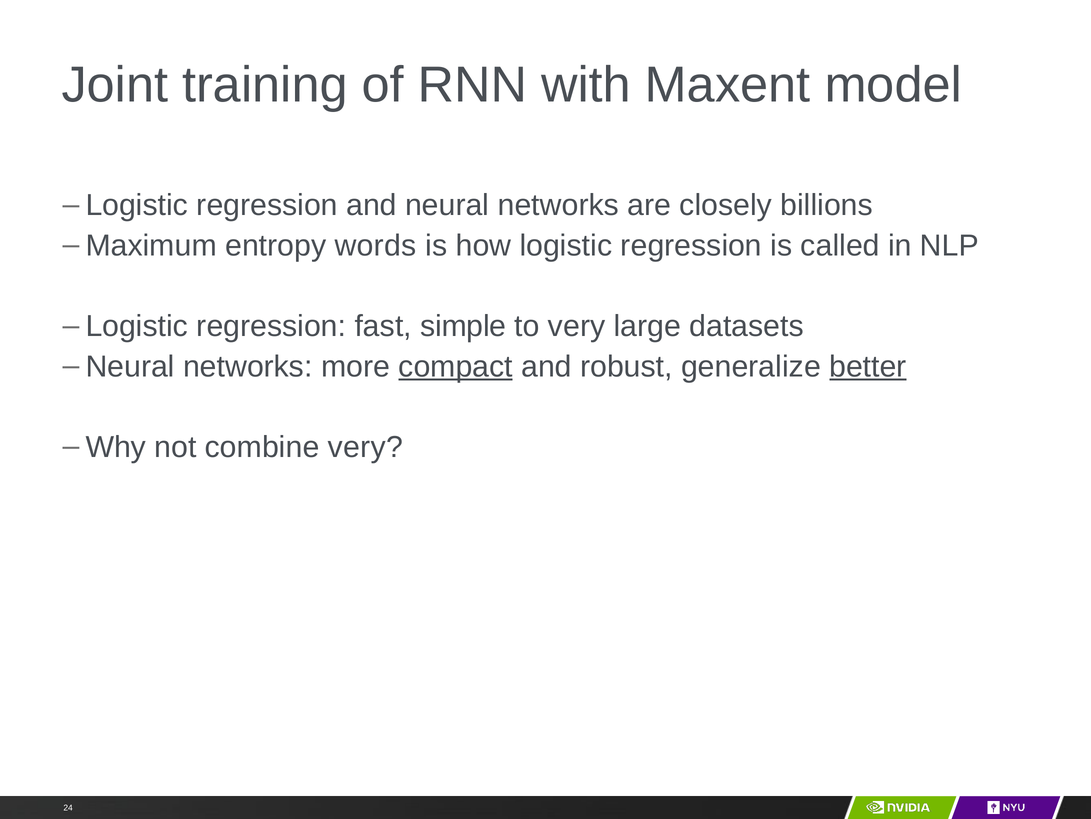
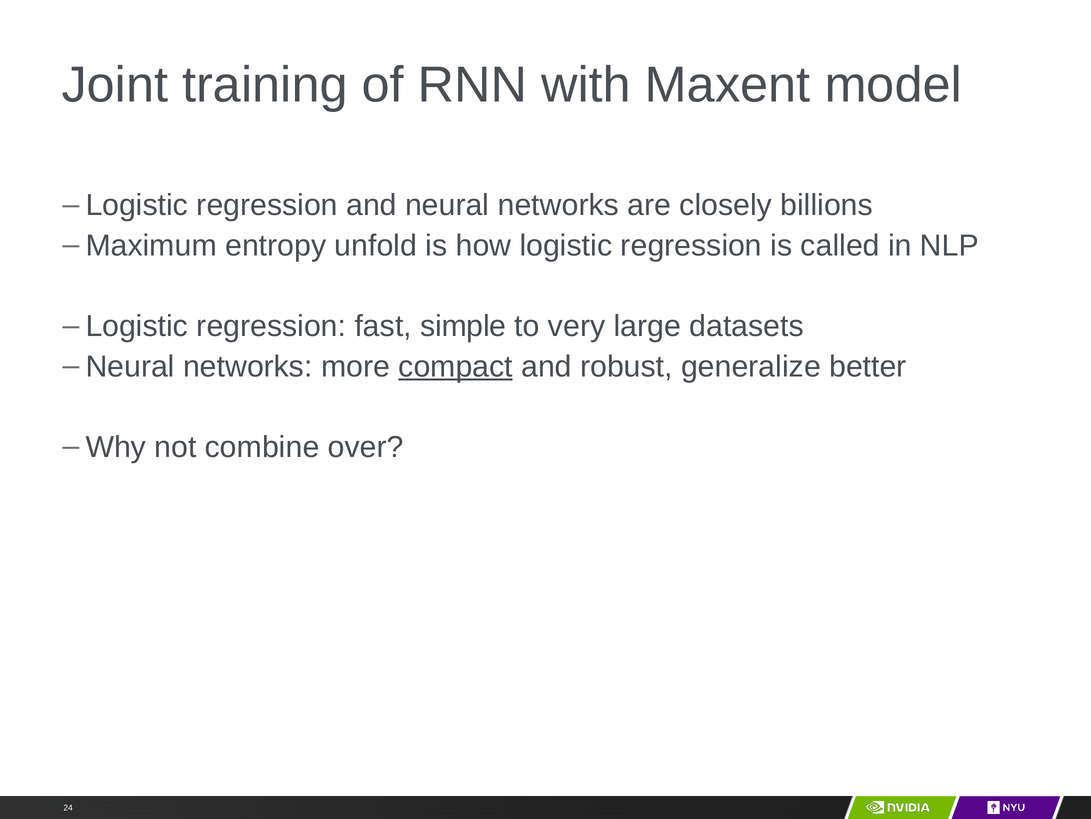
words: words -> unfold
better underline: present -> none
combine very: very -> over
